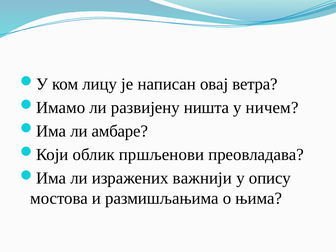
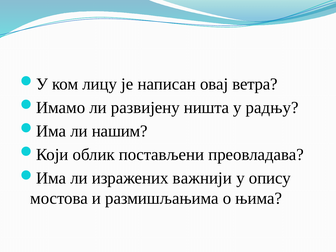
ничем: ничем -> радњу
амбаре: амбаре -> нашим
пршљенови: пршљенови -> постављени
